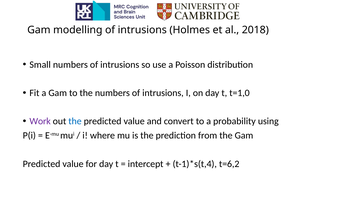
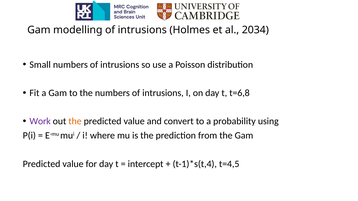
2018: 2018 -> 2034
t=1,0: t=1,0 -> t=6,8
the at (75, 122) colour: blue -> orange
t=6,2: t=6,2 -> t=4,5
